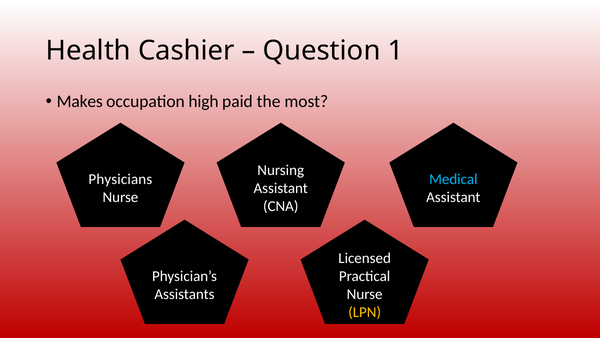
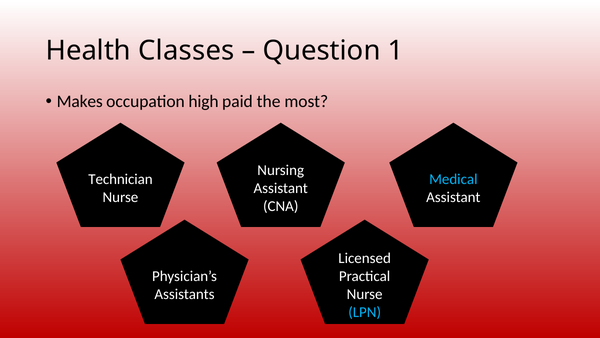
Cashier: Cashier -> Classes
Physicians: Physicians -> Technician
LPN colour: yellow -> light blue
